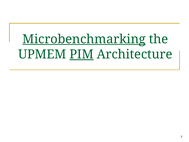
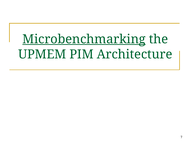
PIM underline: present -> none
